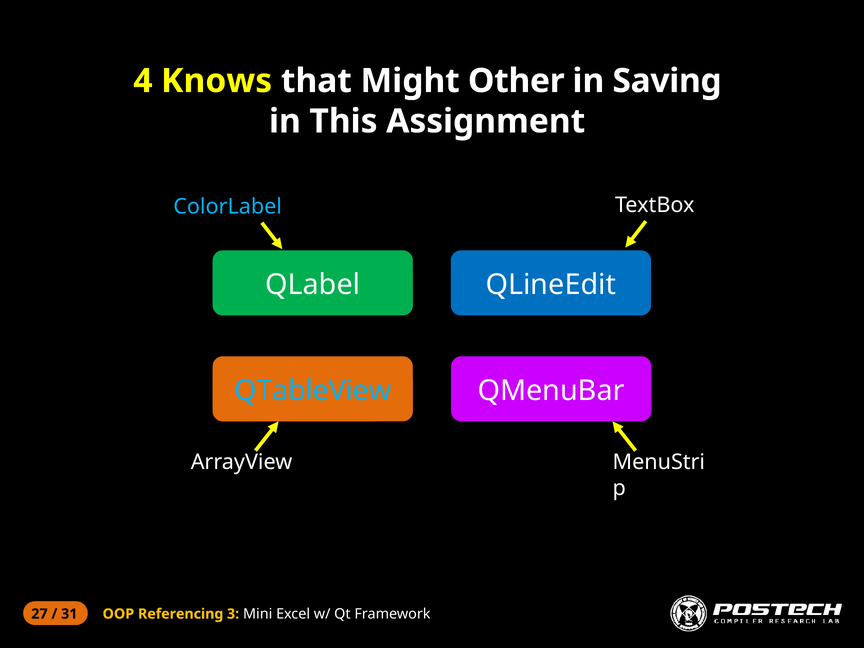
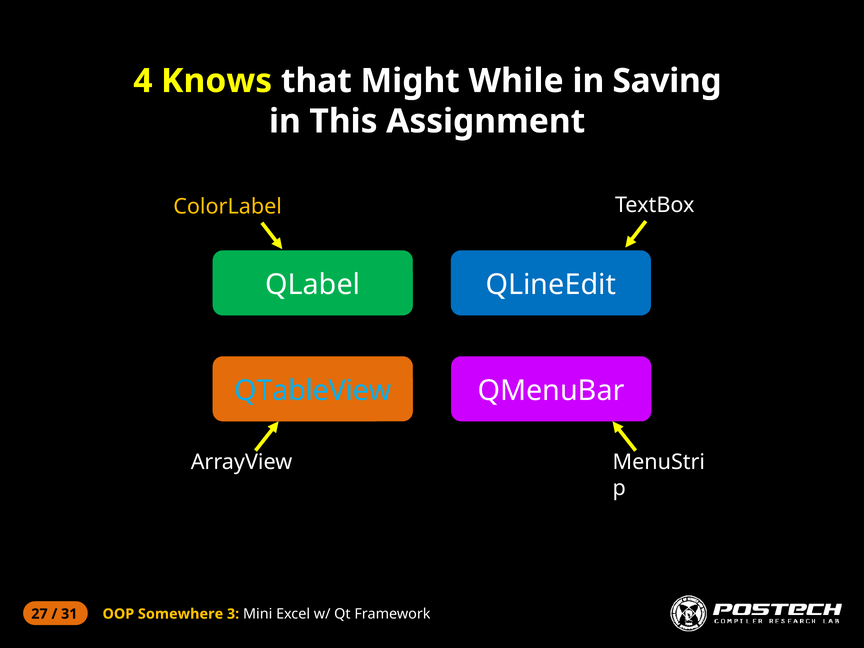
Other: Other -> While
ColorLabel colour: light blue -> yellow
Referencing: Referencing -> Somewhere
